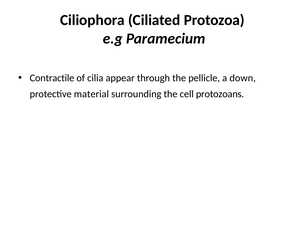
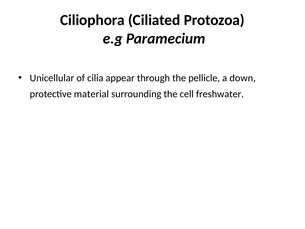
Contractile: Contractile -> Unicellular
protozoans: protozoans -> freshwater
